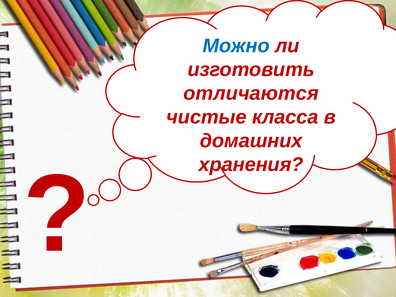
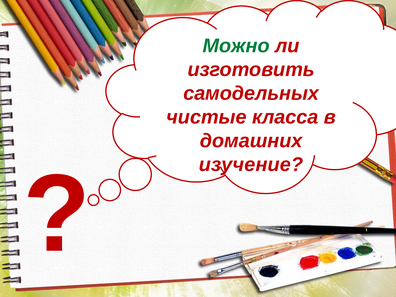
Можно colour: blue -> green
отличаются: отличаются -> самодельных
хранения: хранения -> изучение
